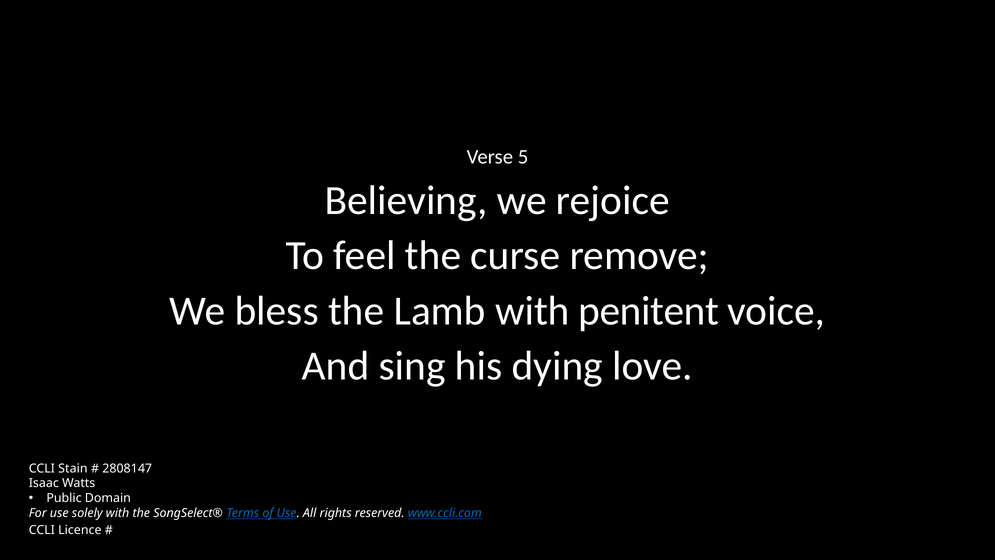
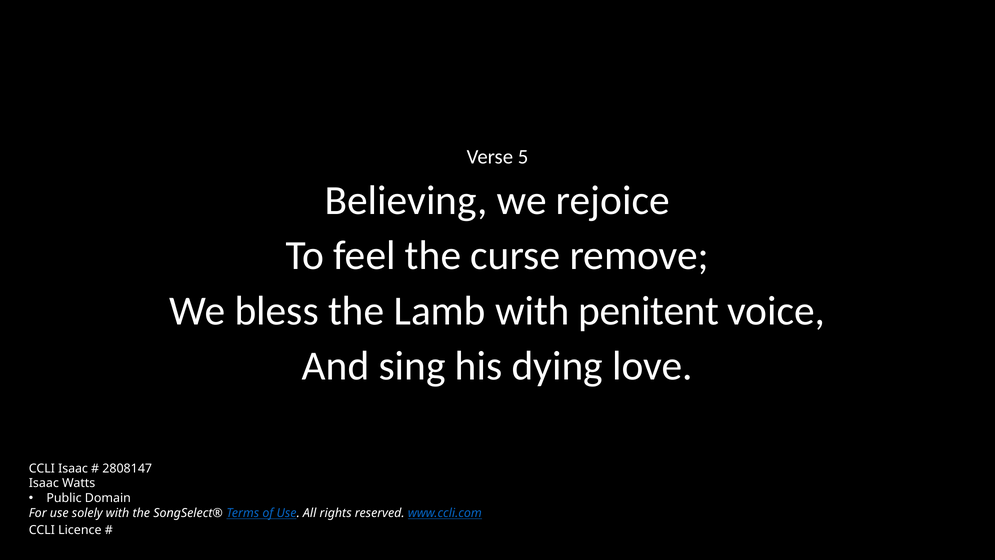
CCLI Stain: Stain -> Isaac
